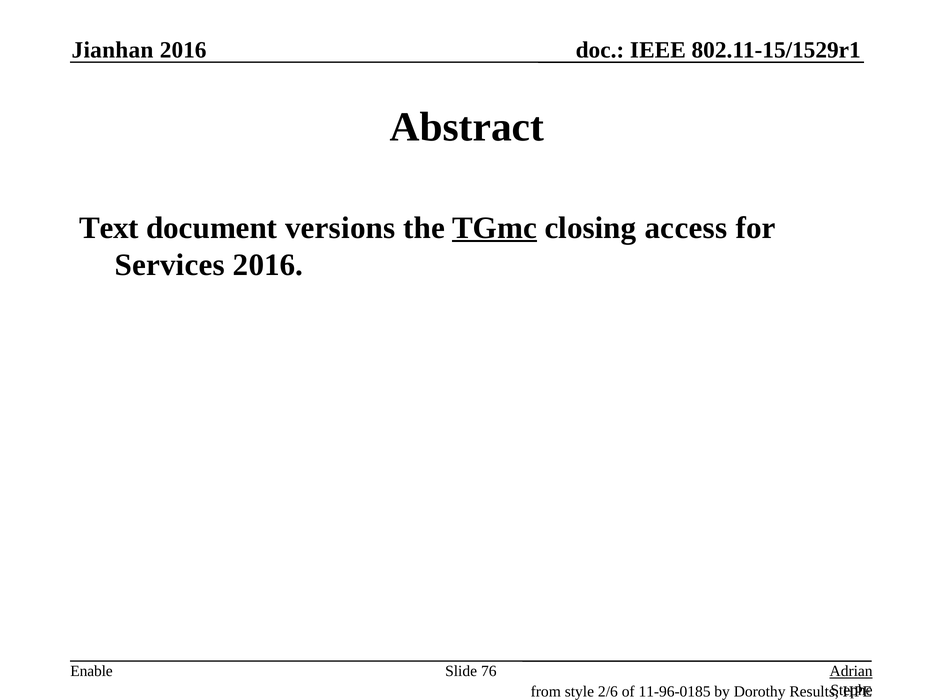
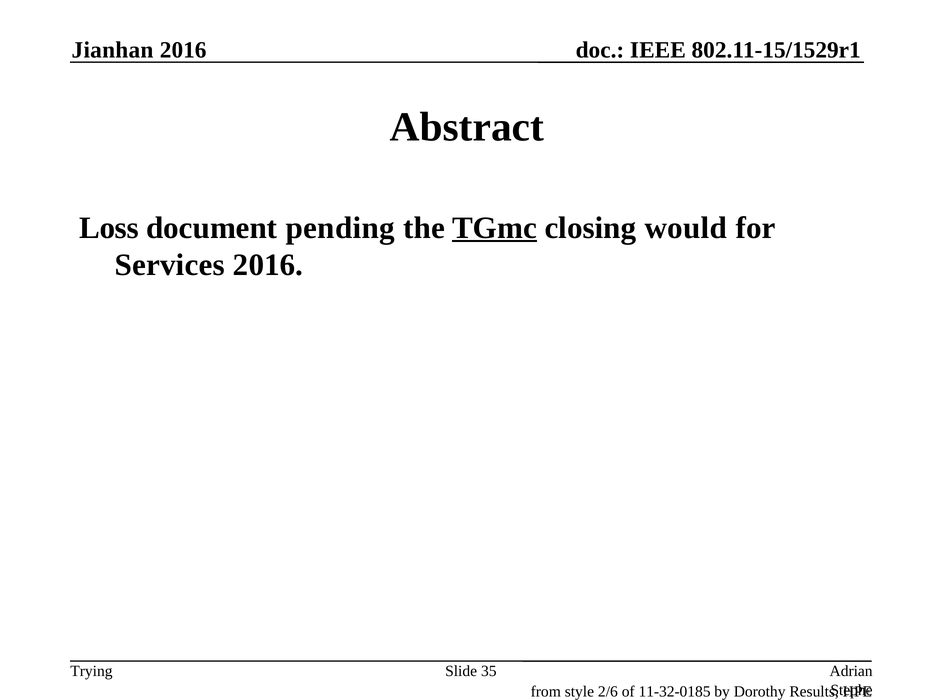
Text: Text -> Loss
versions: versions -> pending
access: access -> would
Enable: Enable -> Trying
76: 76 -> 35
Adrian underline: present -> none
11-96-0185: 11-96-0185 -> 11-32-0185
